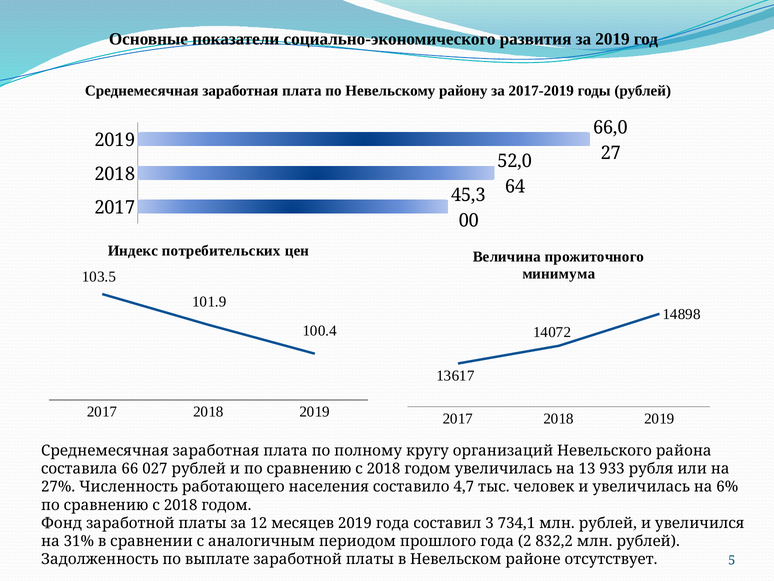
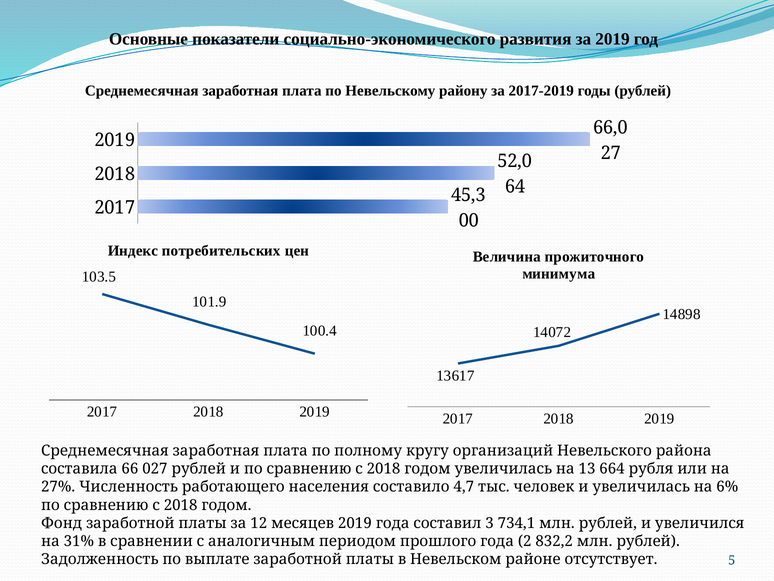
933: 933 -> 664
